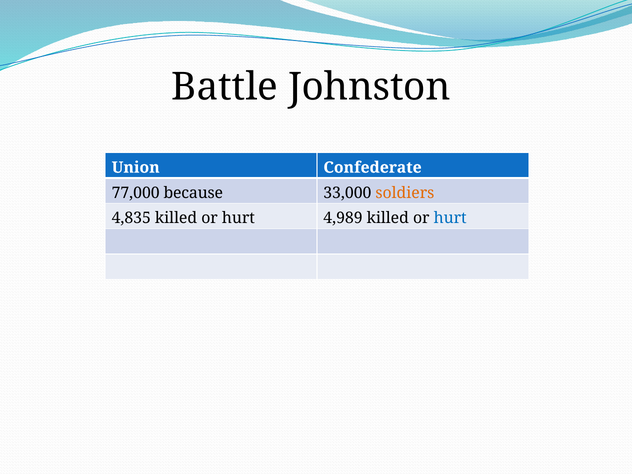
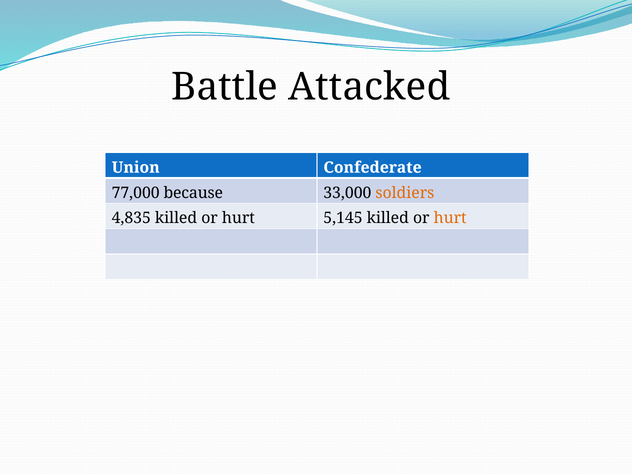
Johnston: Johnston -> Attacked
4,989: 4,989 -> 5,145
hurt at (450, 218) colour: blue -> orange
